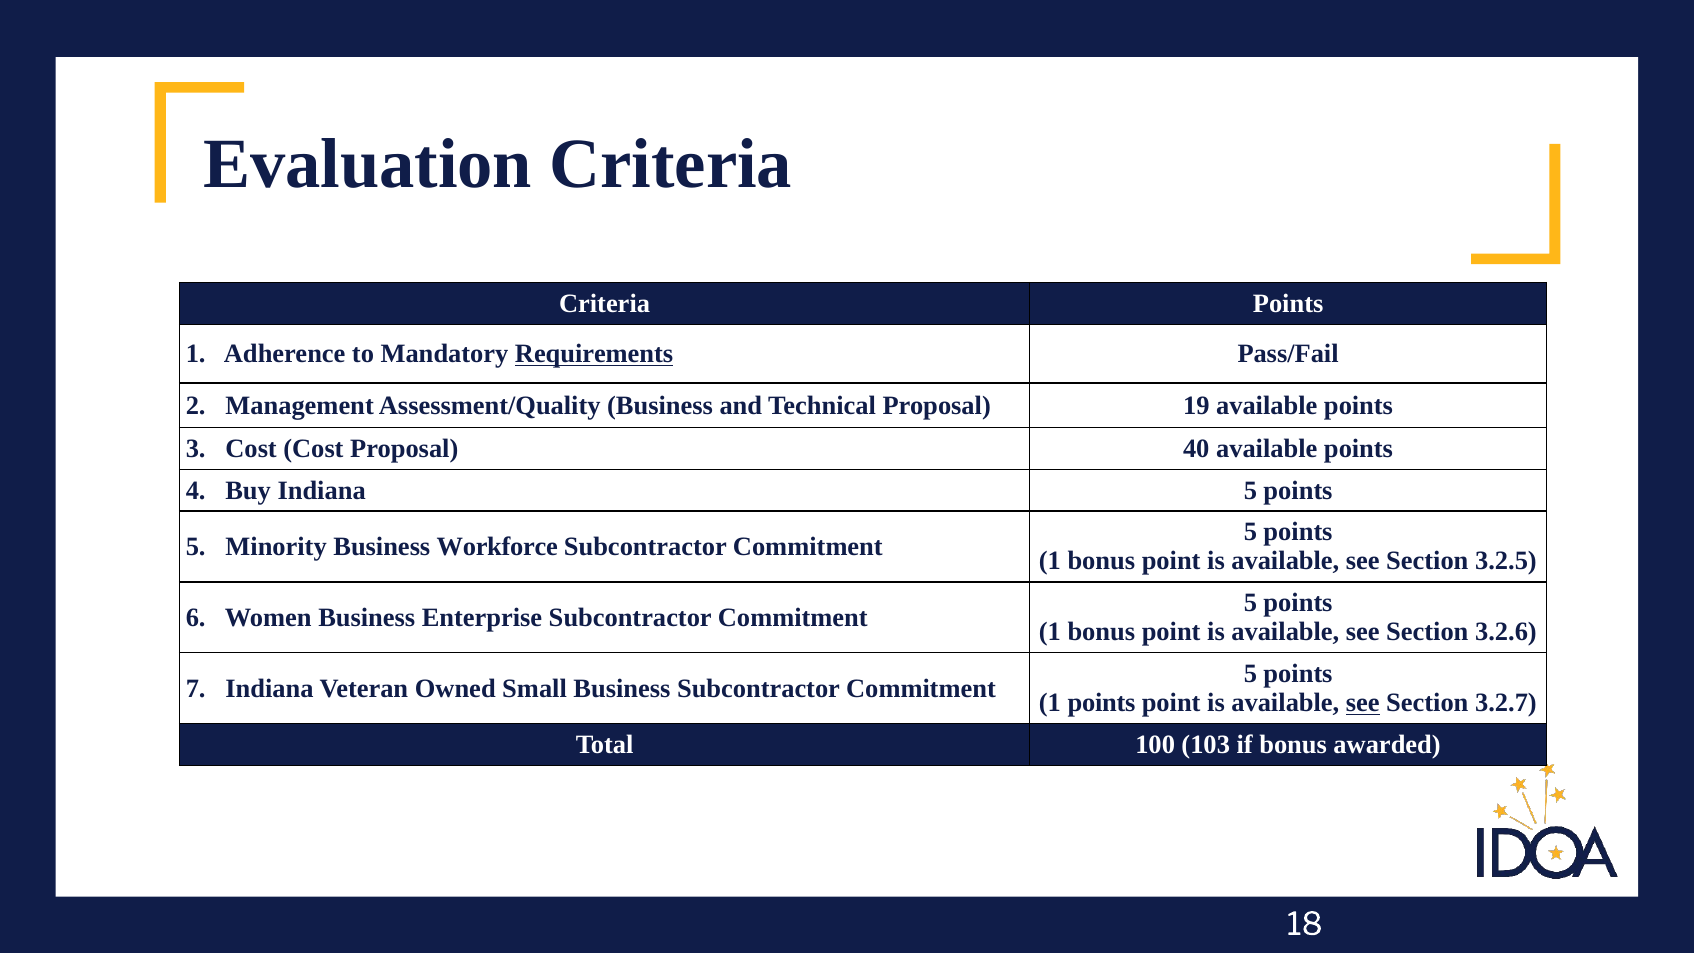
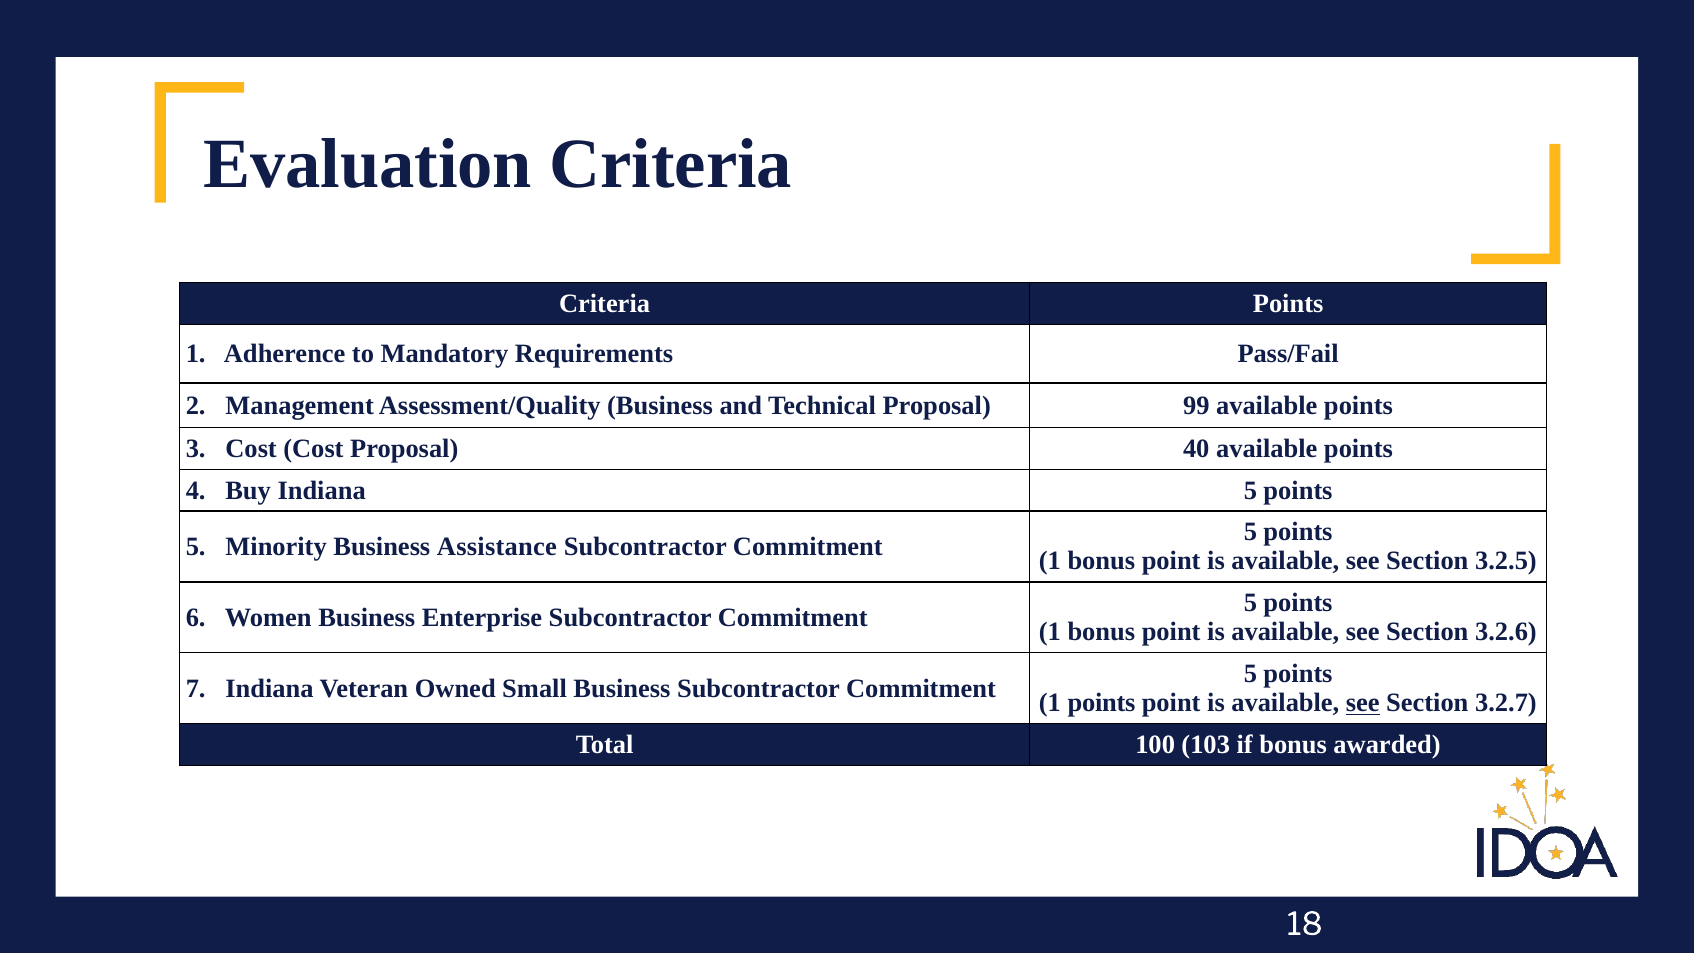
Requirements underline: present -> none
19: 19 -> 99
Workforce: Workforce -> Assistance
